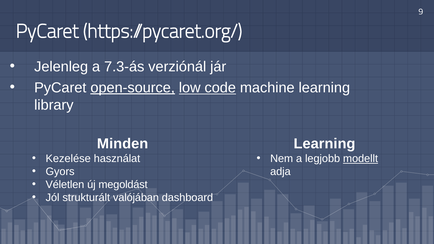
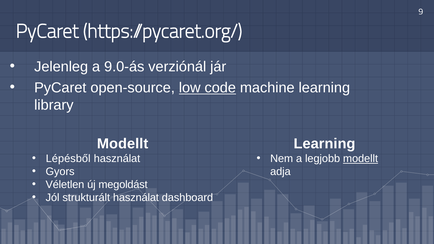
7.3-ás: 7.3-ás -> 9.0-ás
open-source underline: present -> none
Minden at (123, 144): Minden -> Modellt
Kezelése: Kezelése -> Lépésből
strukturált valójában: valójában -> használat
